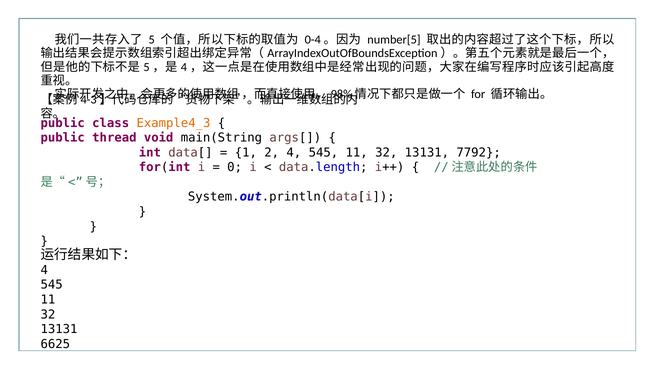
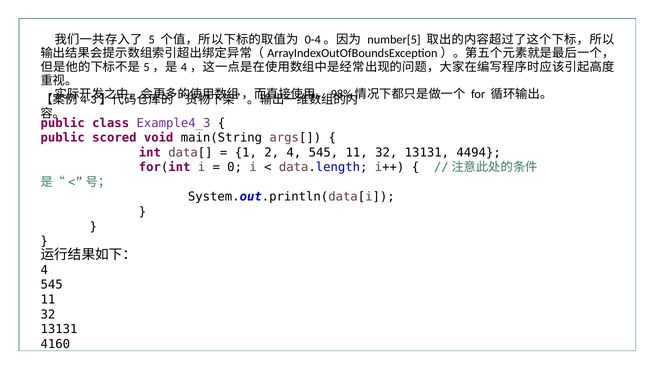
Example4_3 colour: orange -> purple
thread: thread -> scored
7792: 7792 -> 4494
6625: 6625 -> 4160
